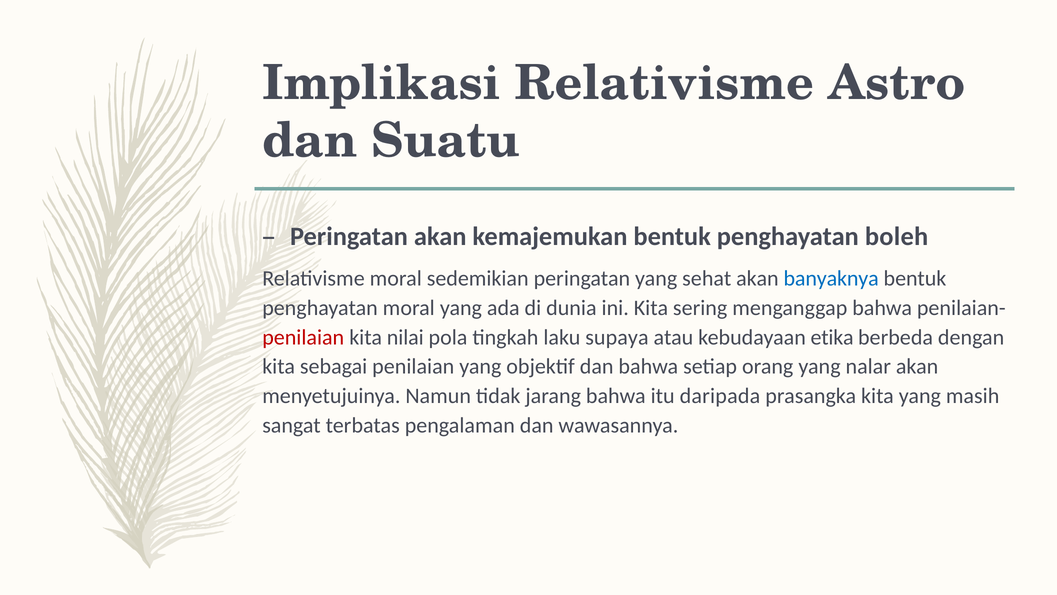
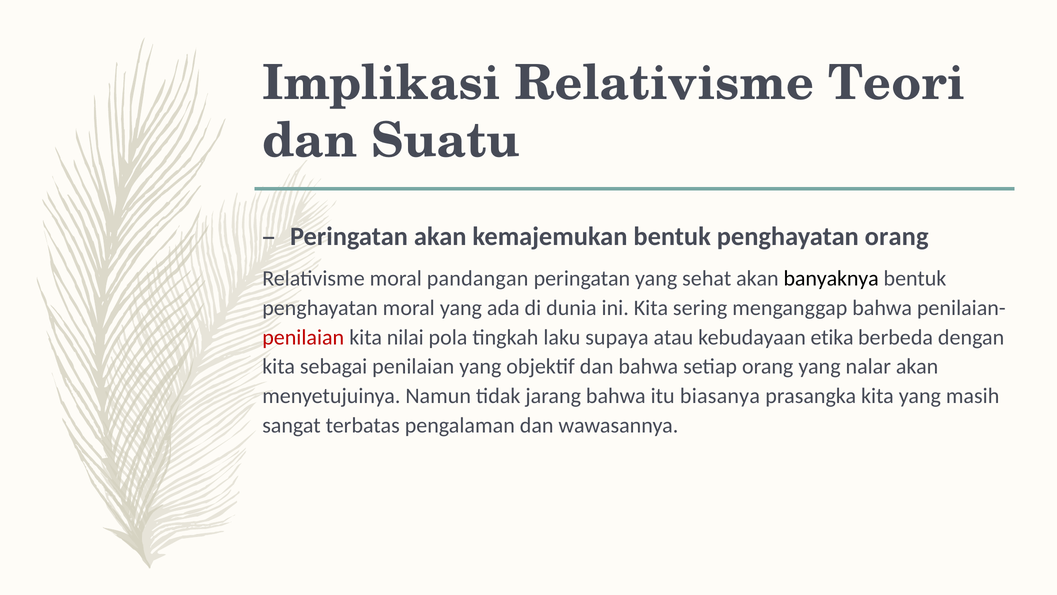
Astro: Astro -> Teori
penghayatan boleh: boleh -> orang
sedemikian: sedemikian -> pandangan
banyaknya colour: blue -> black
daripada: daripada -> biasanya
